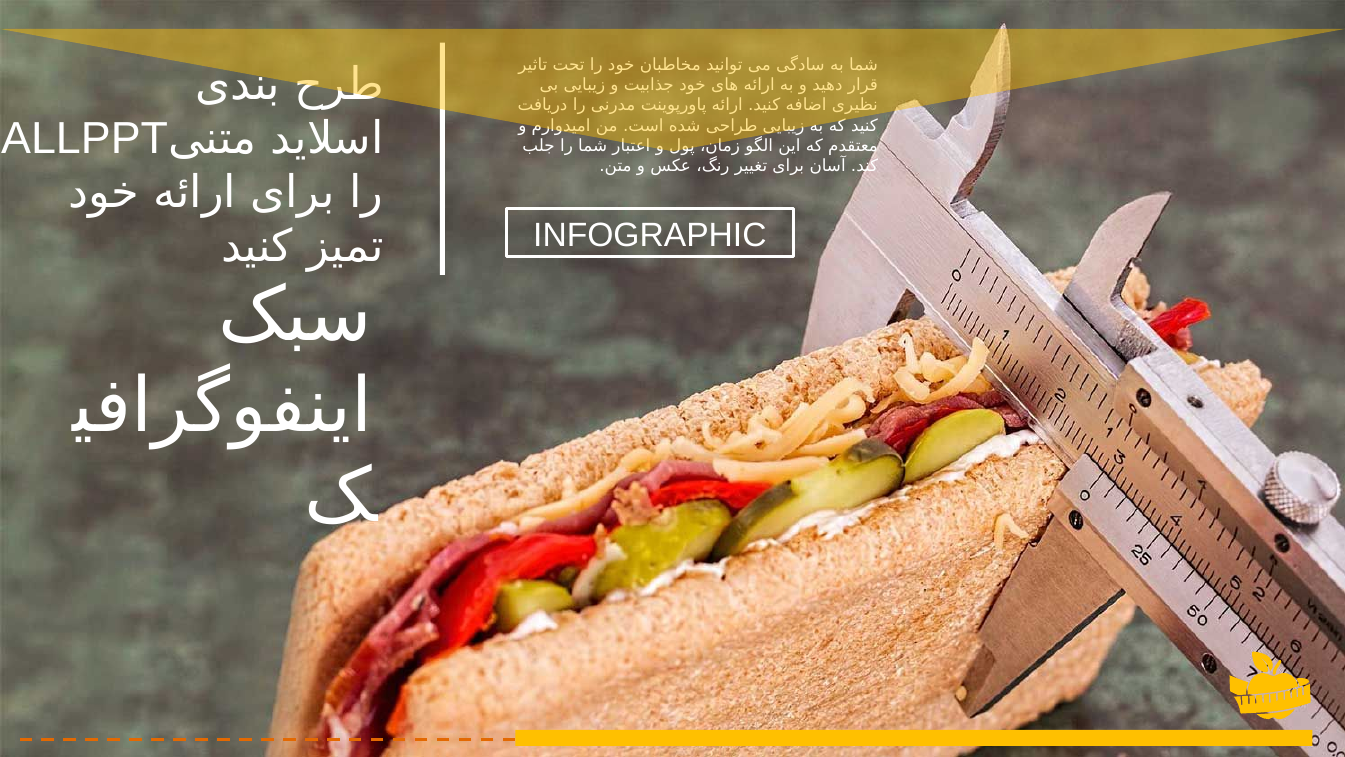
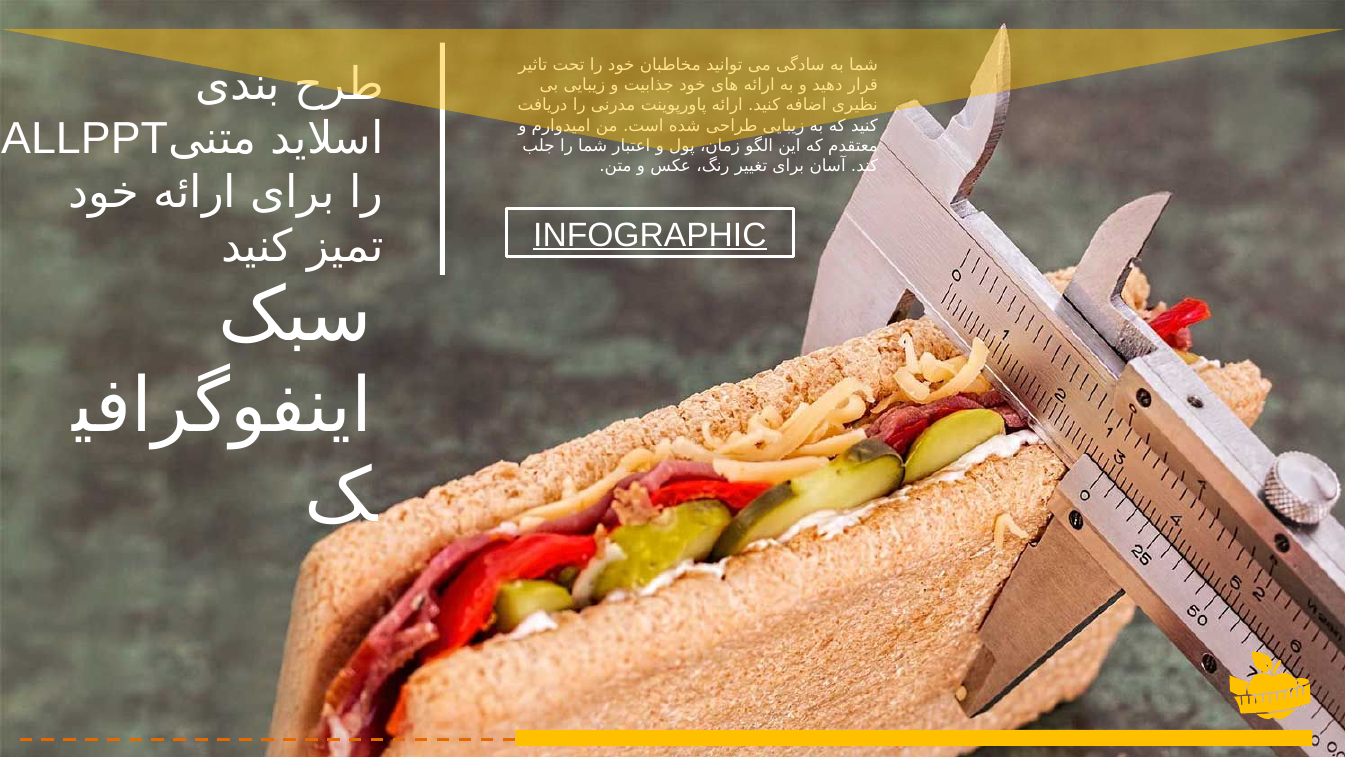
INFOGRAPHIC underline: none -> present
